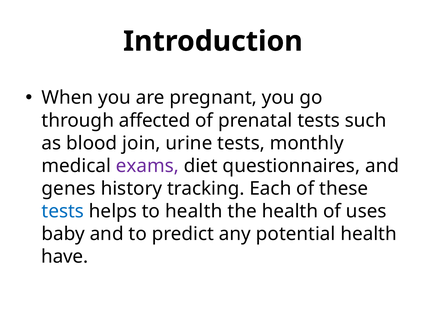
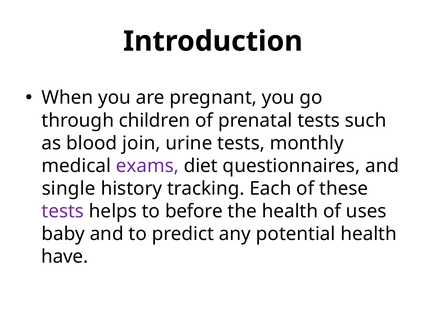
affected: affected -> children
genes: genes -> single
tests at (63, 212) colour: blue -> purple
to health: health -> before
